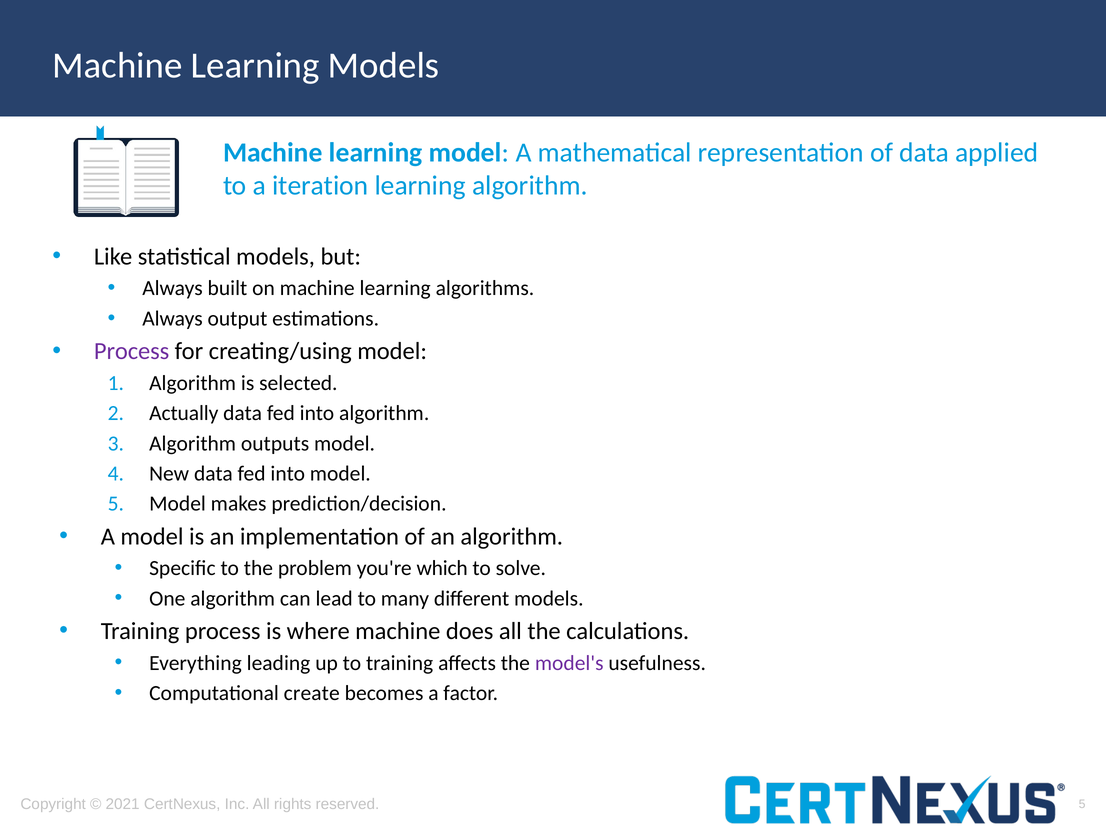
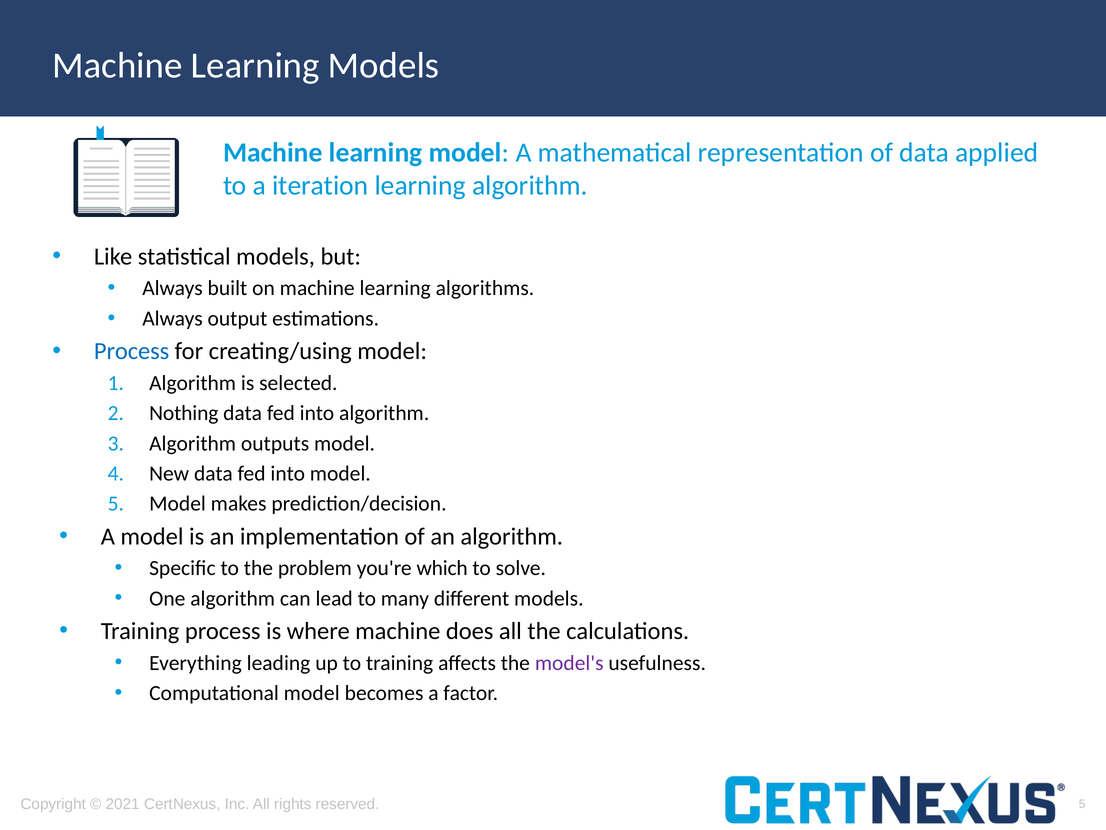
Process at (132, 351) colour: purple -> blue
Actually: Actually -> Nothing
Computational create: create -> model
